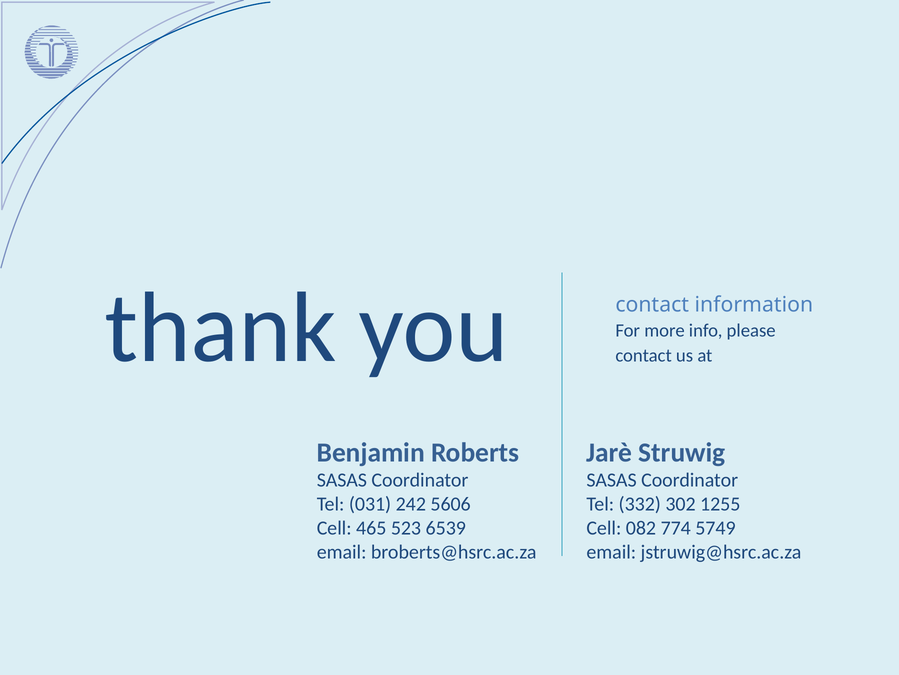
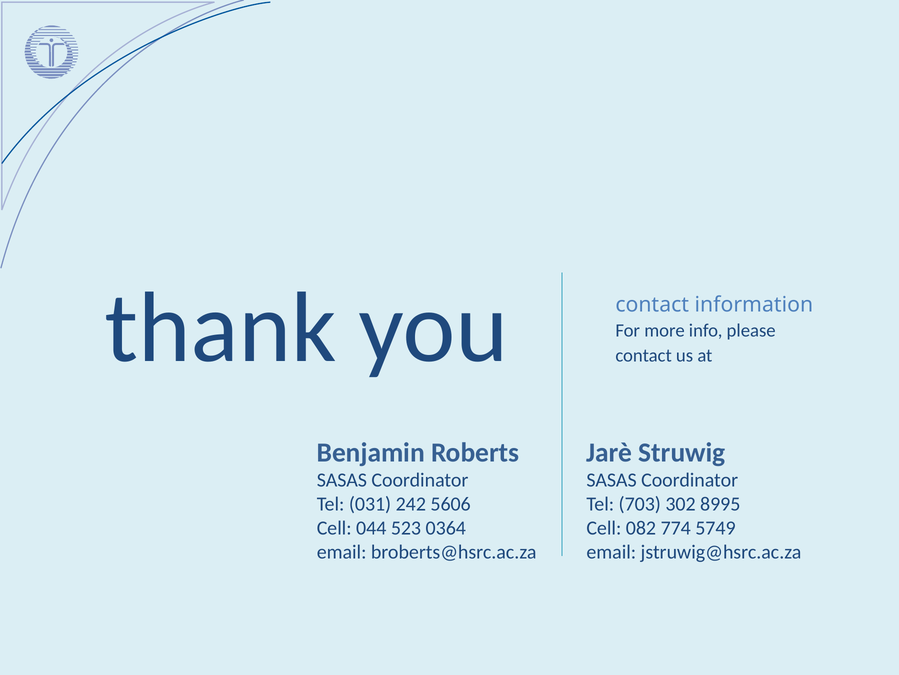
332: 332 -> 703
1255: 1255 -> 8995
465: 465 -> 044
6539: 6539 -> 0364
